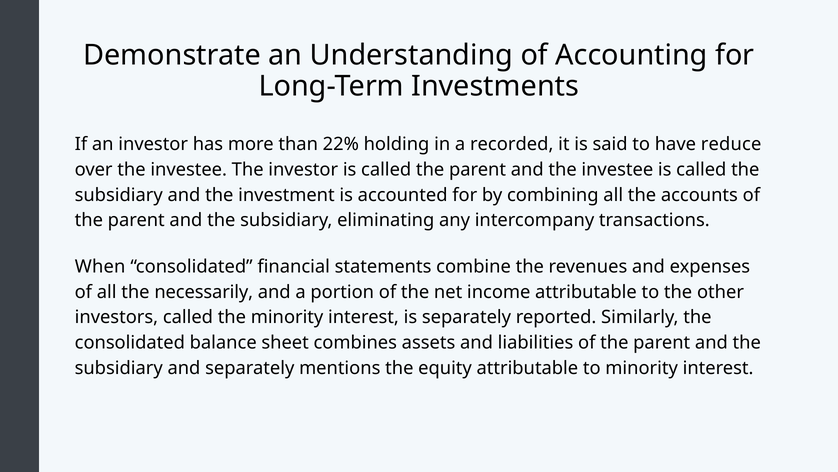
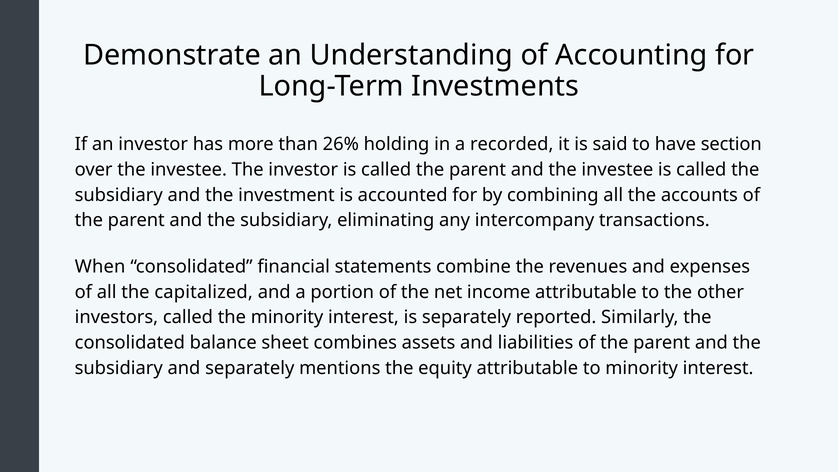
22%: 22% -> 26%
reduce: reduce -> section
necessarily: necessarily -> capitalized
